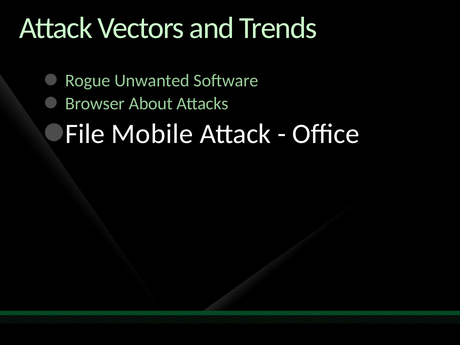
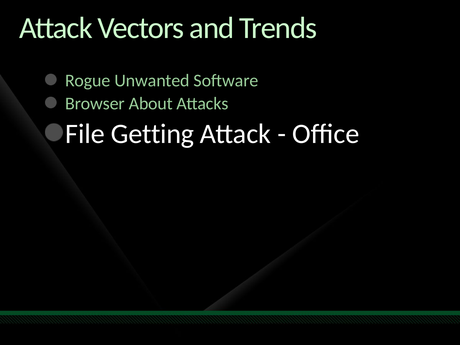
Mobile: Mobile -> Getting
